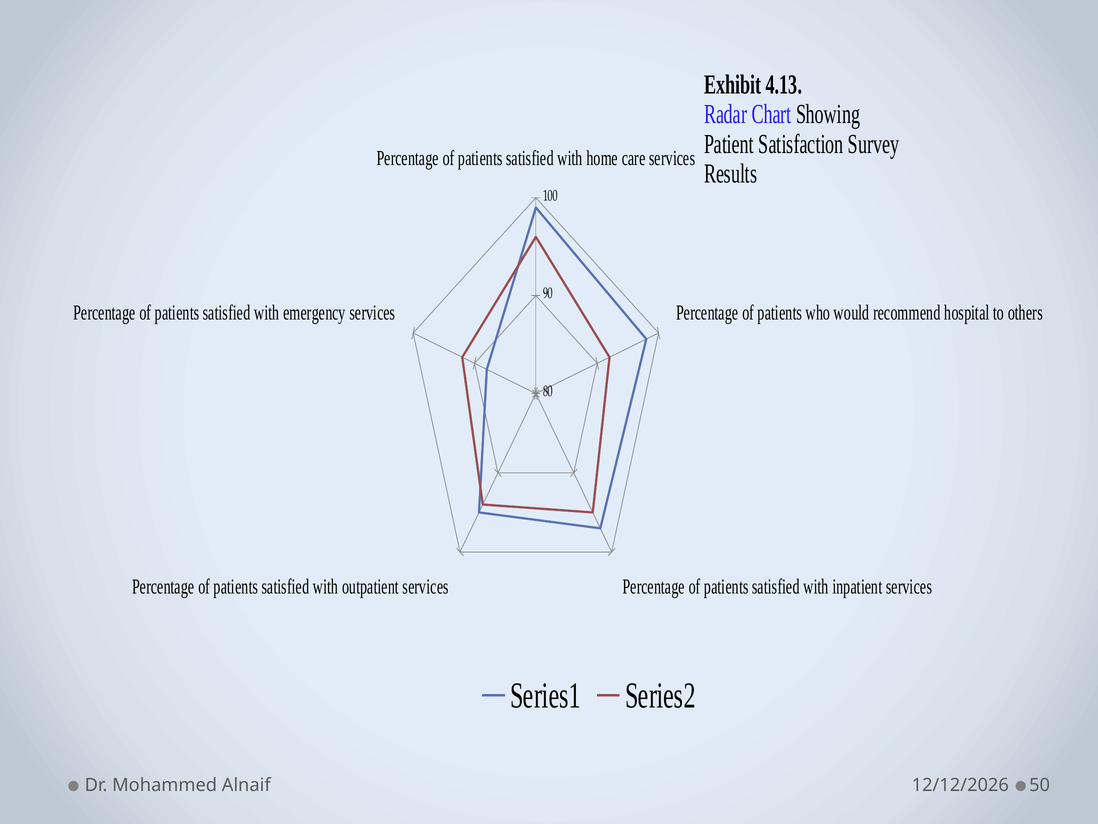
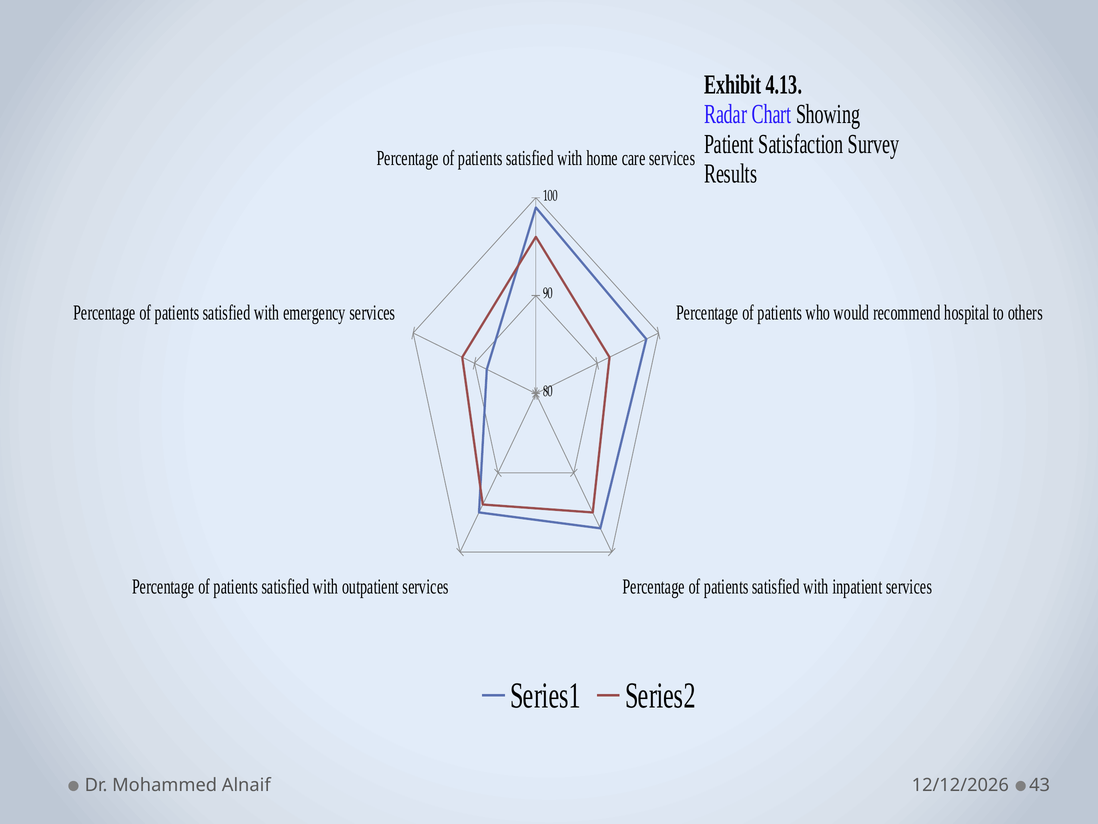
50: 50 -> 43
